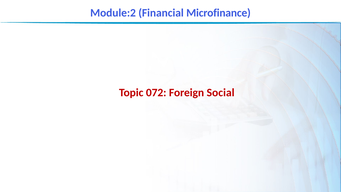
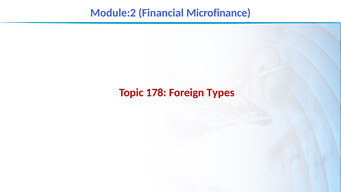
072: 072 -> 178
Social: Social -> Types
